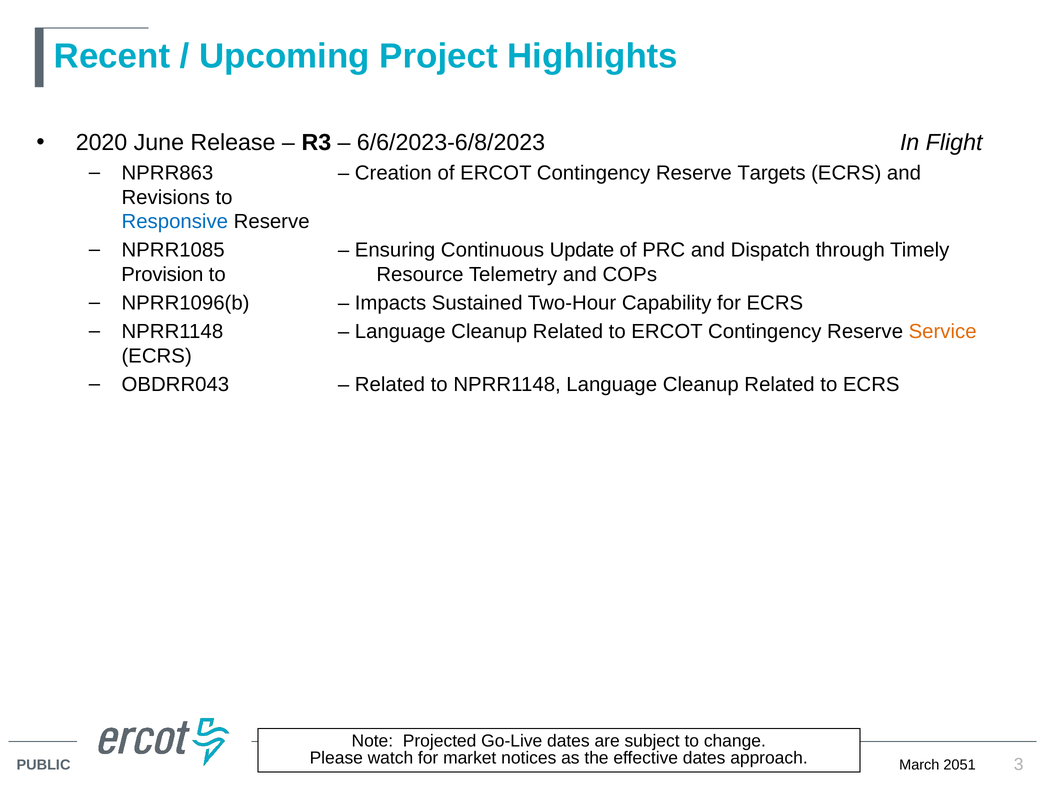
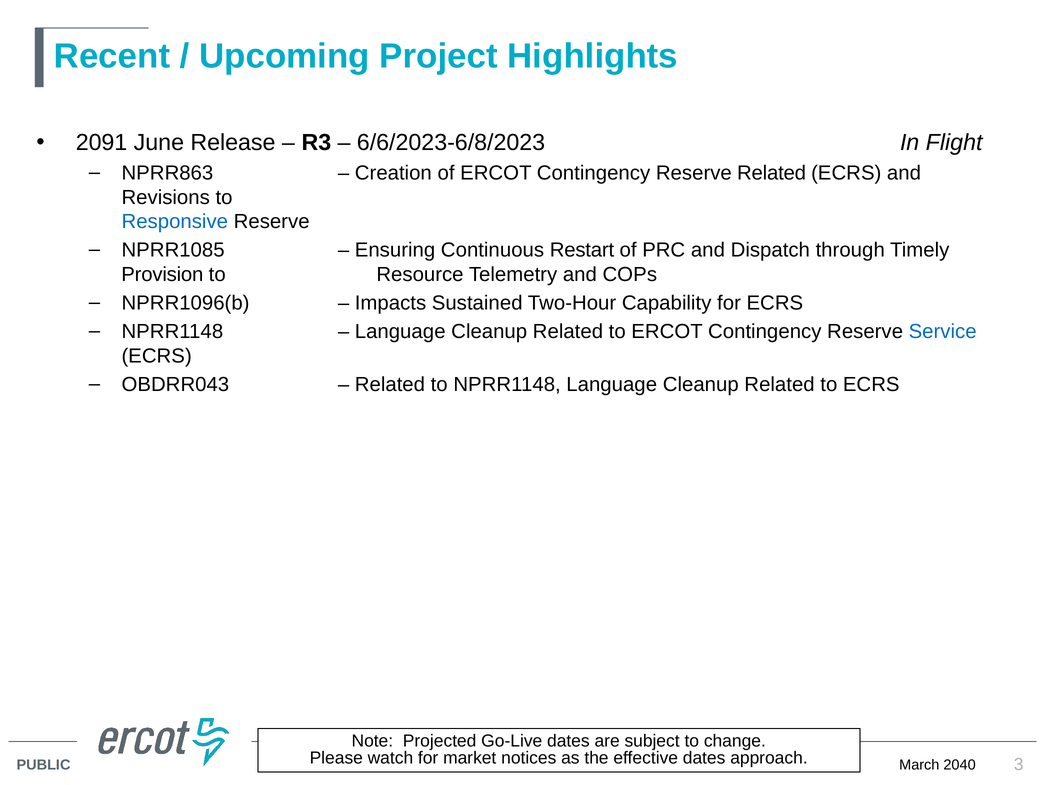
2020: 2020 -> 2091
Reserve Targets: Targets -> Related
Update: Update -> Restart
Service colour: orange -> blue
2051: 2051 -> 2040
